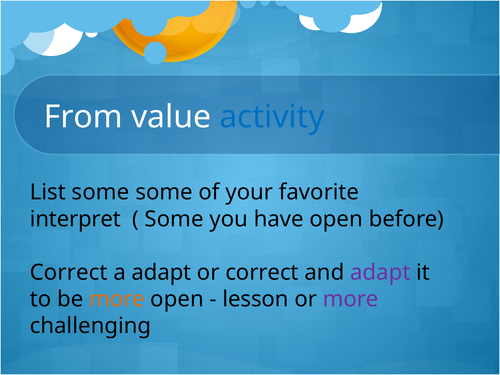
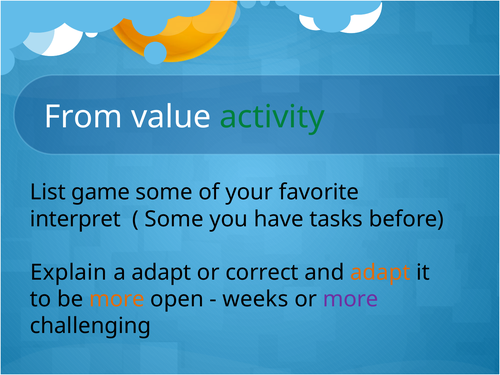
activity colour: blue -> green
List some: some -> game
have open: open -> tasks
Correct at (69, 272): Correct -> Explain
adapt at (380, 272) colour: purple -> orange
lesson: lesson -> weeks
